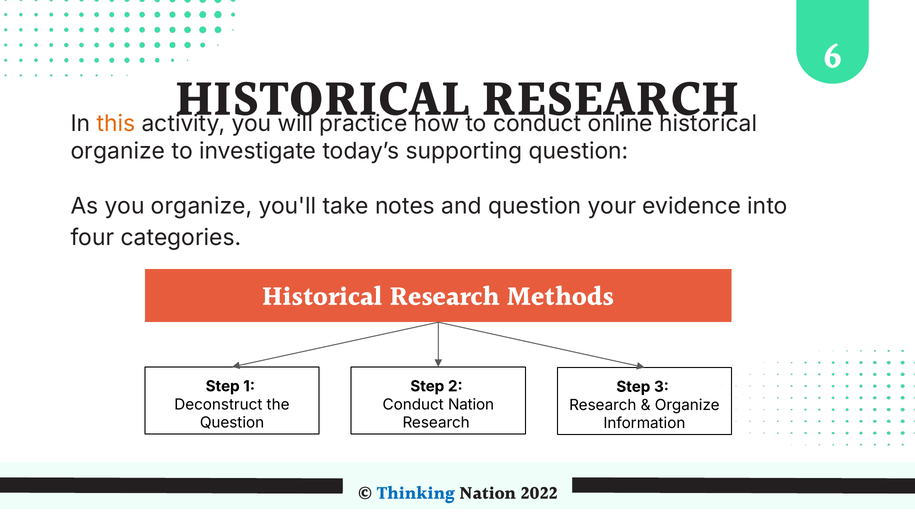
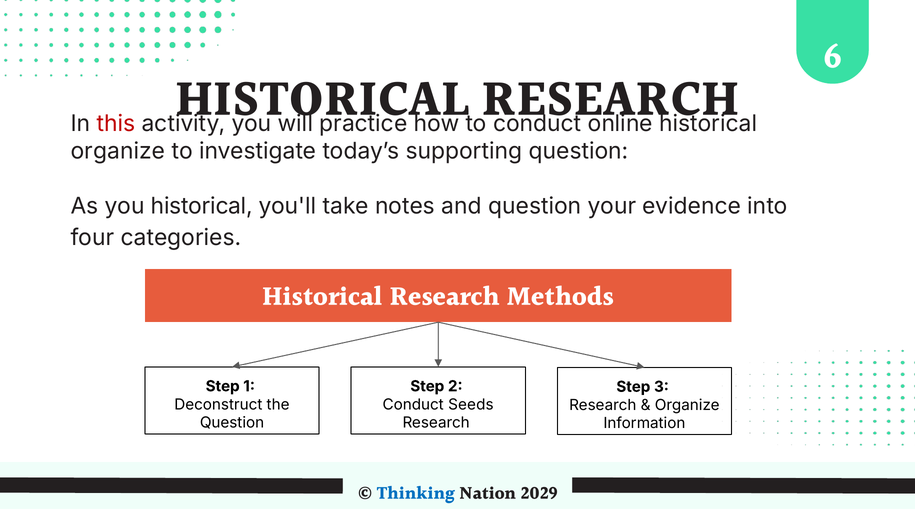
this colour: orange -> red
you organize: organize -> historical
Conduct Nation: Nation -> Seeds
2022: 2022 -> 2029
